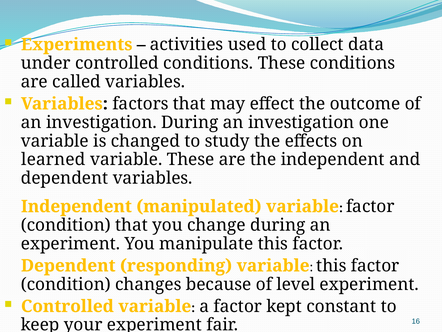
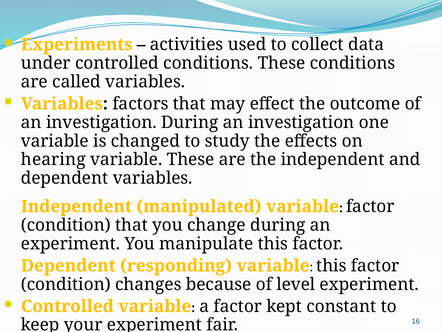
learned: learned -> hearing
